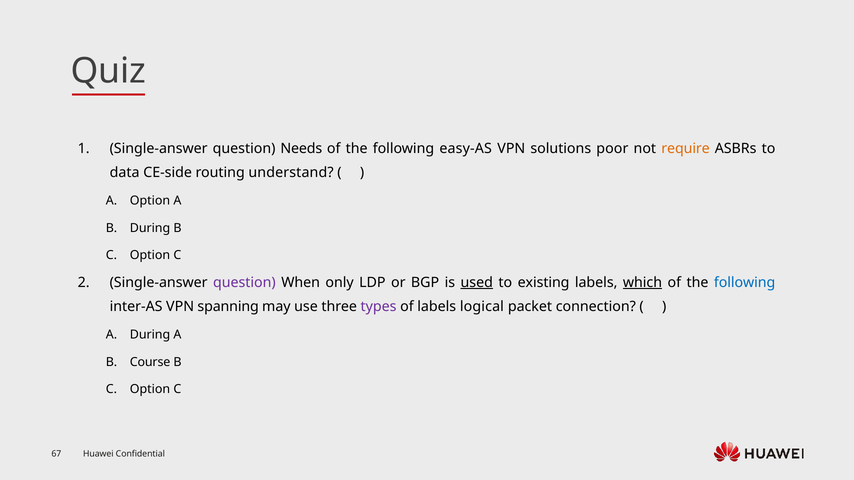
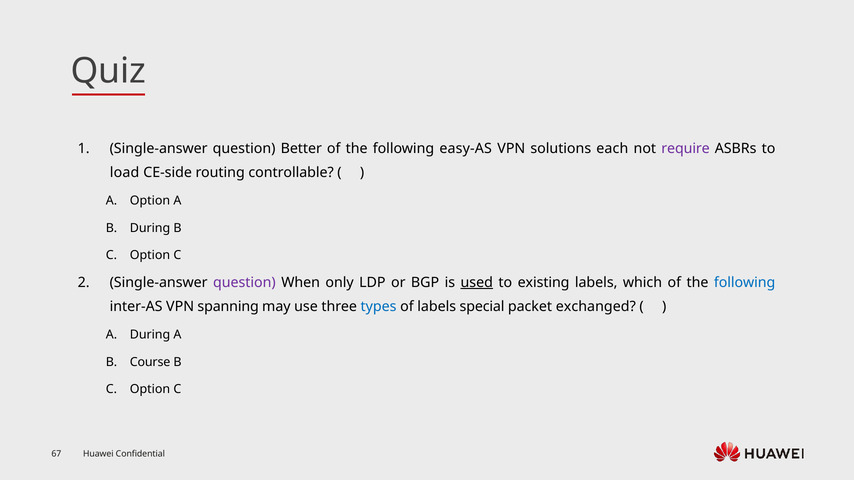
Needs: Needs -> Better
poor: poor -> each
require colour: orange -> purple
data: data -> load
understand: understand -> controllable
which underline: present -> none
types colour: purple -> blue
logical: logical -> special
connection: connection -> exchanged
